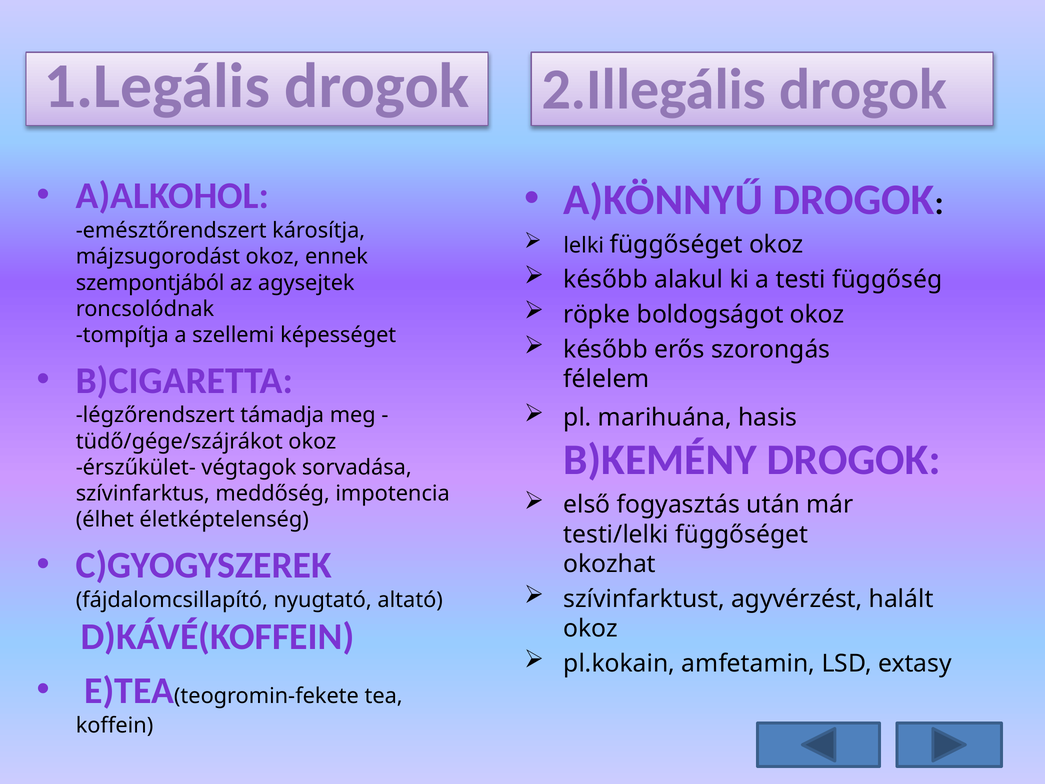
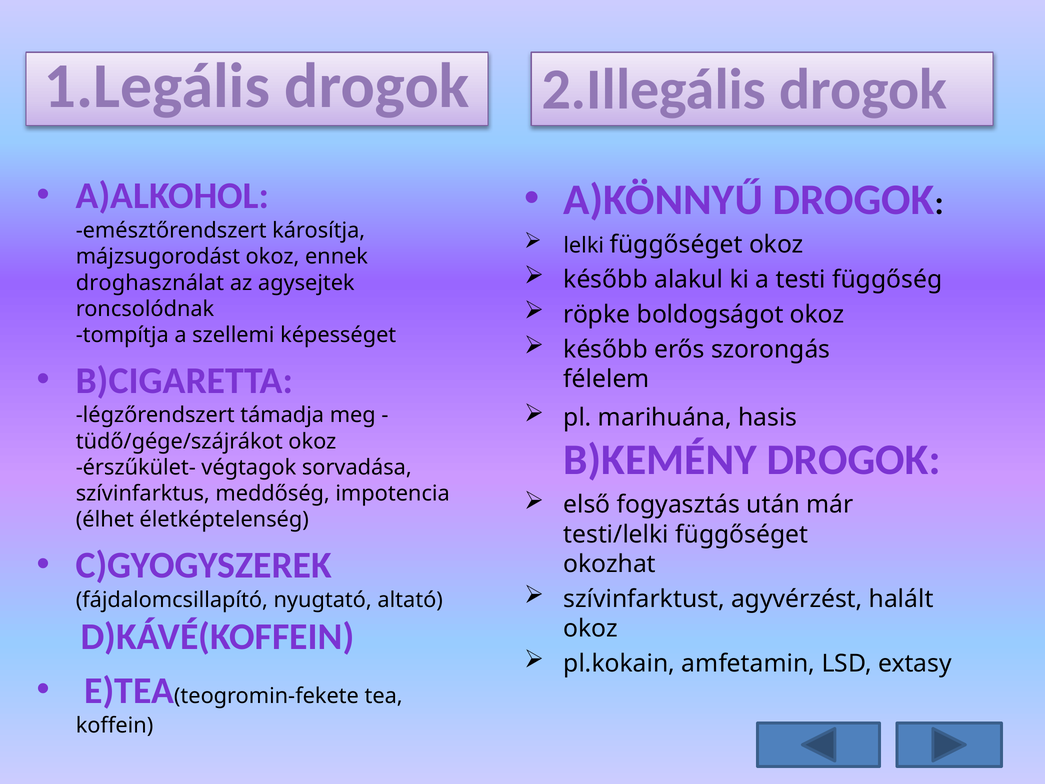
szempontjából: szempontjából -> droghasználat
